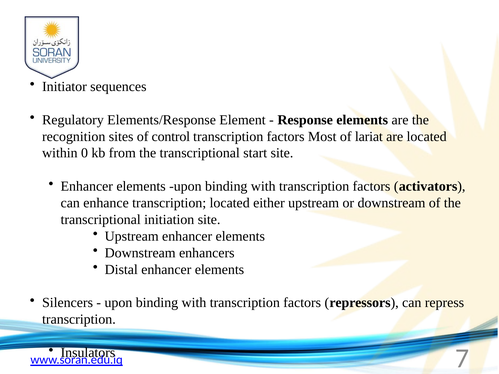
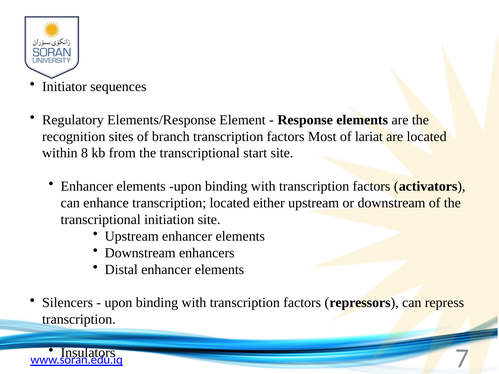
control: control -> branch
0: 0 -> 8
